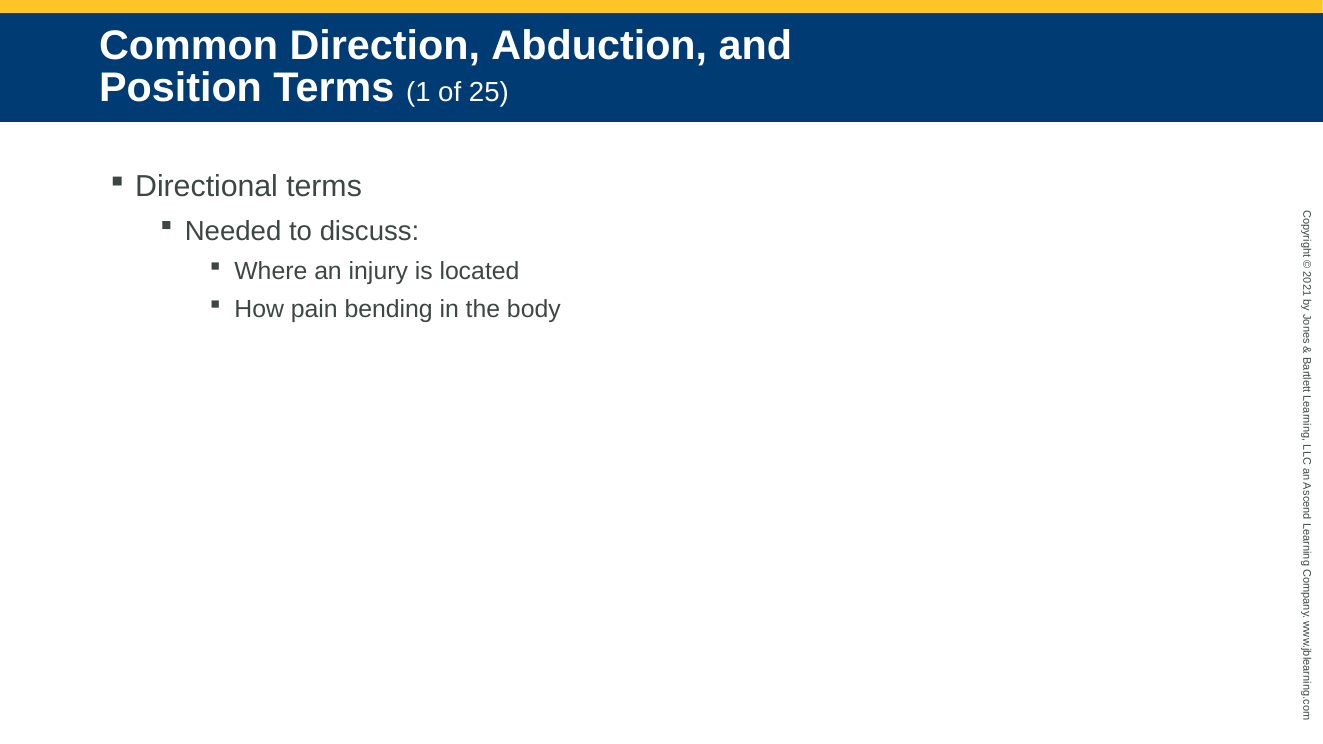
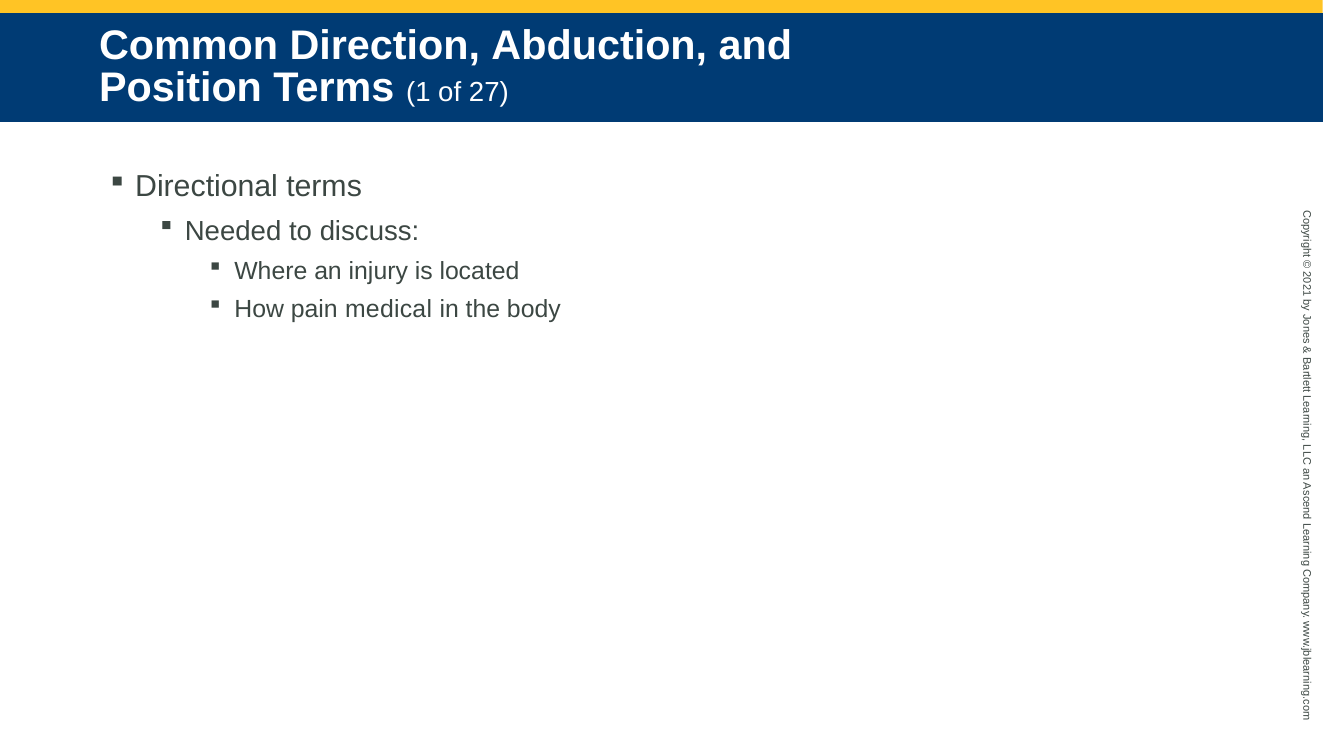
25: 25 -> 27
bending: bending -> medical
